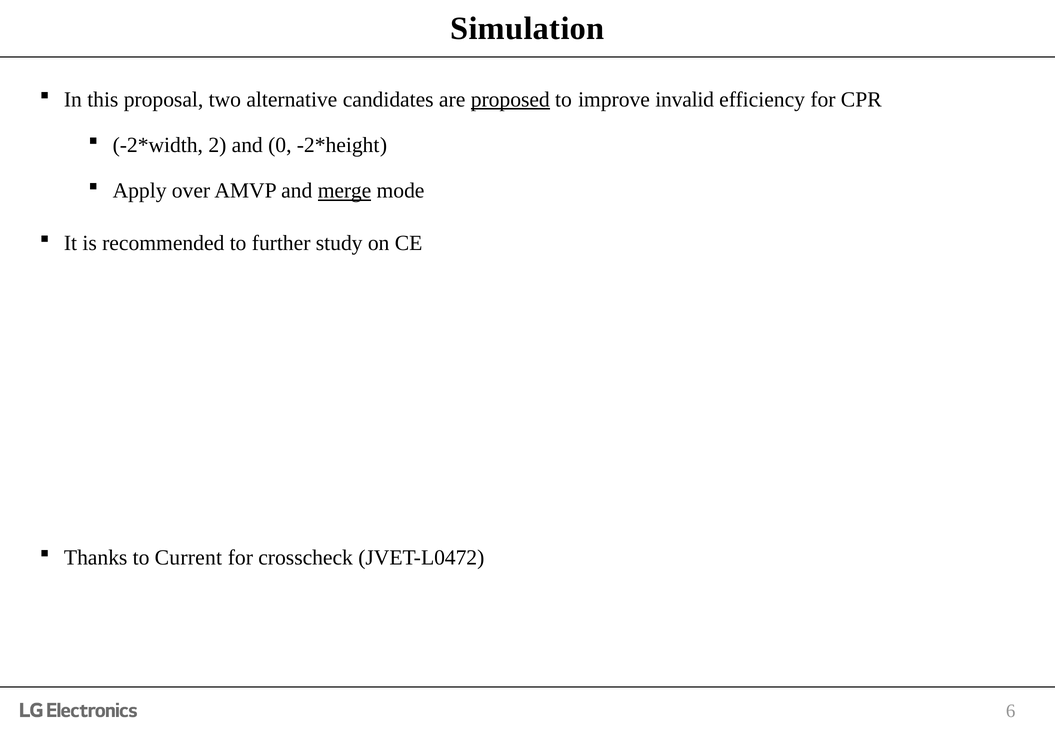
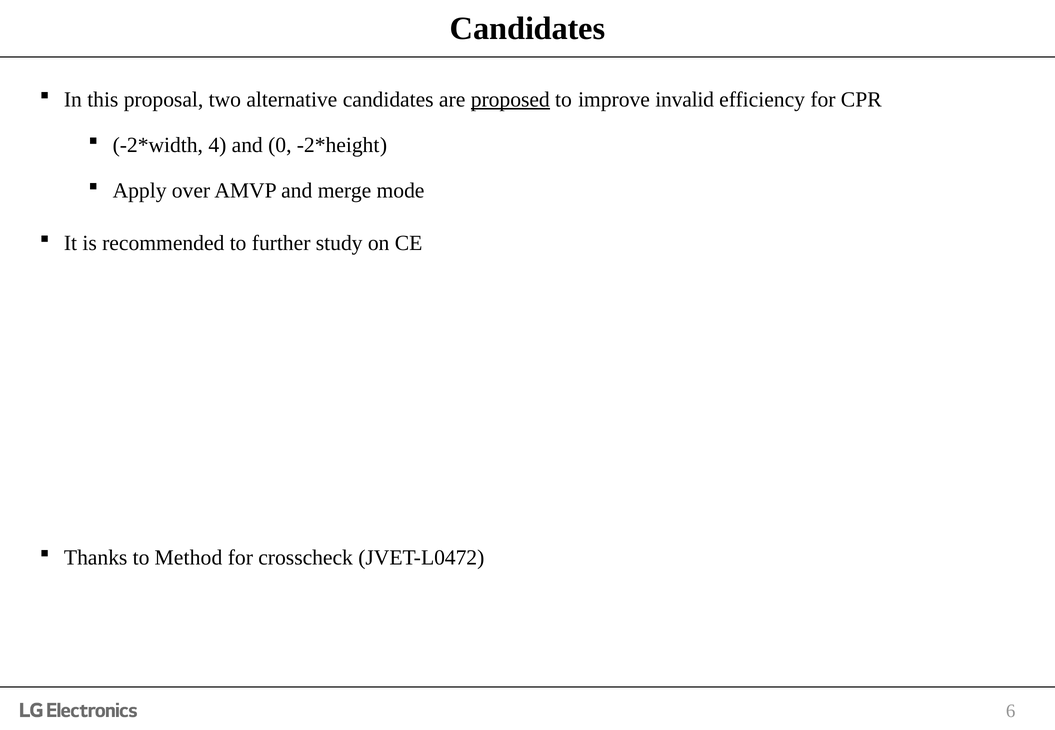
Simulation at (527, 28): Simulation -> Candidates
2: 2 -> 4
merge underline: present -> none
Current: Current -> Method
